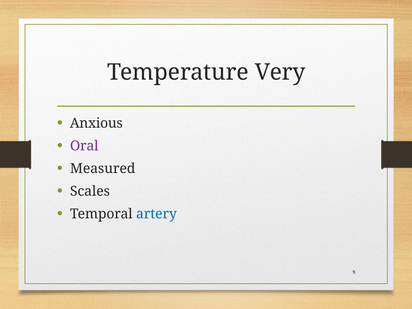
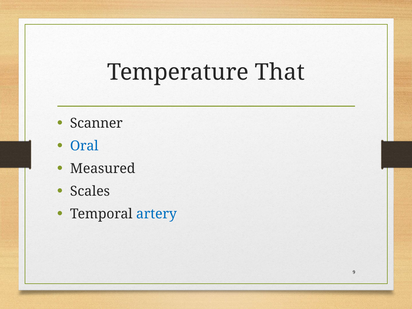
Very: Very -> That
Anxious: Anxious -> Scanner
Oral colour: purple -> blue
